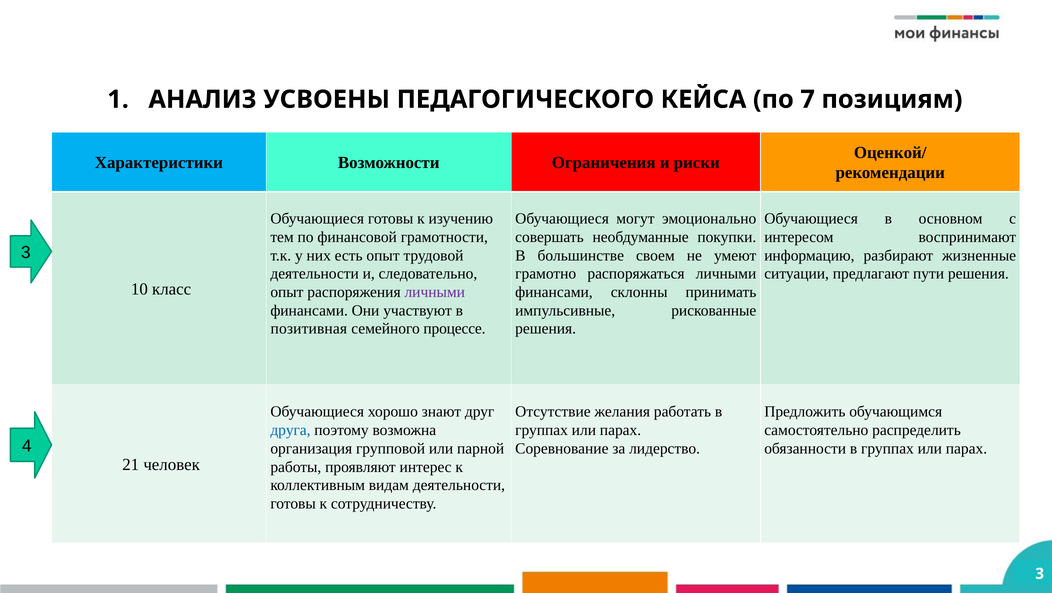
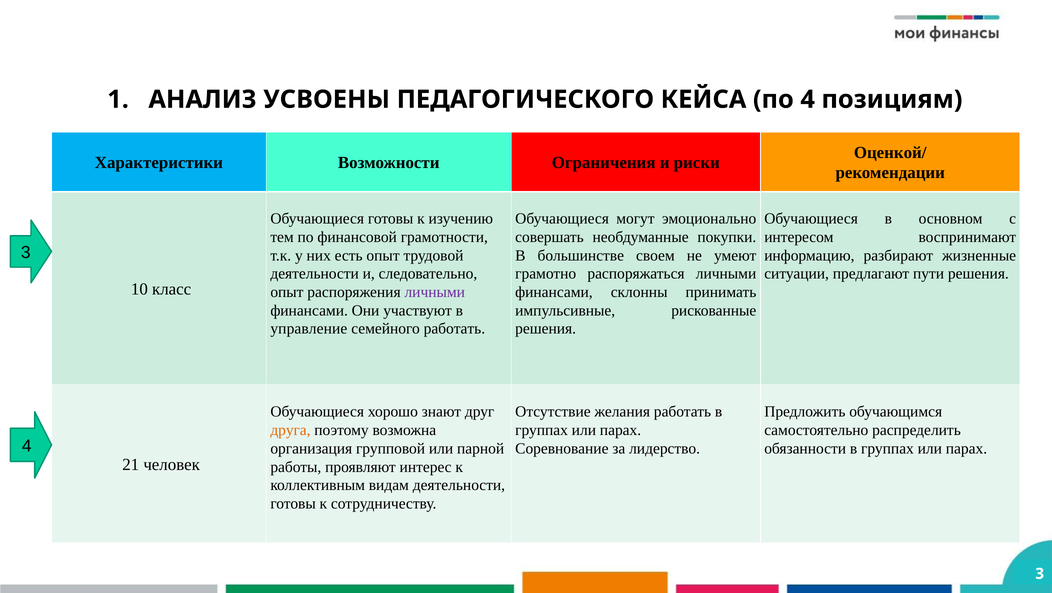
по 7: 7 -> 4
позитивная: позитивная -> управление
семейного процессе: процессе -> работать
друга colour: blue -> orange
